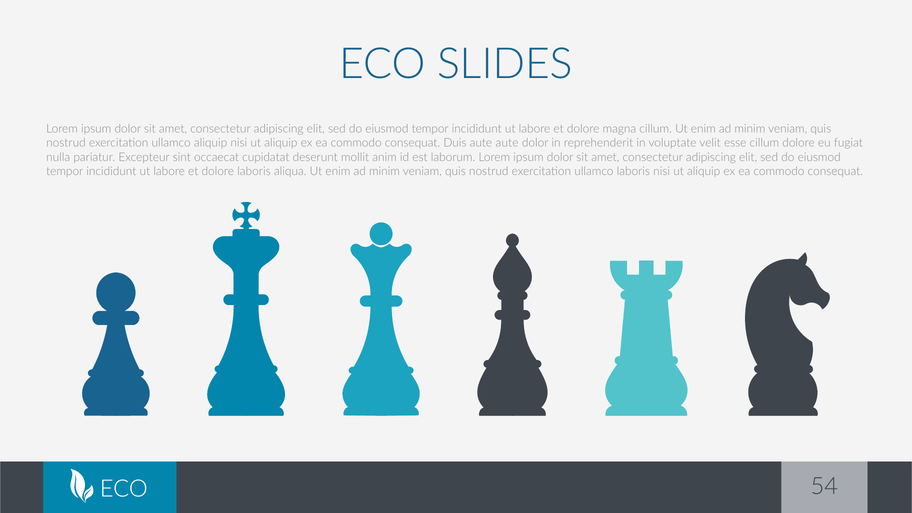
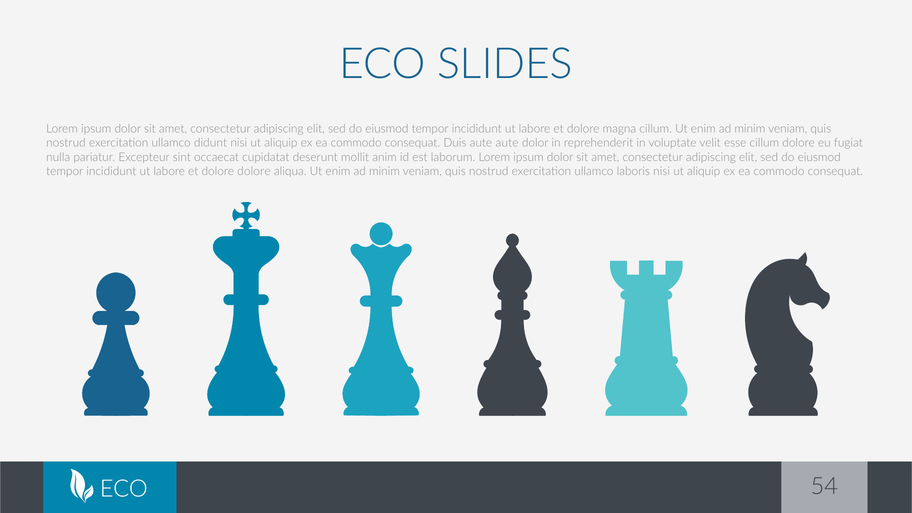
ullamco aliquip: aliquip -> didunt
dolore laboris: laboris -> dolore
